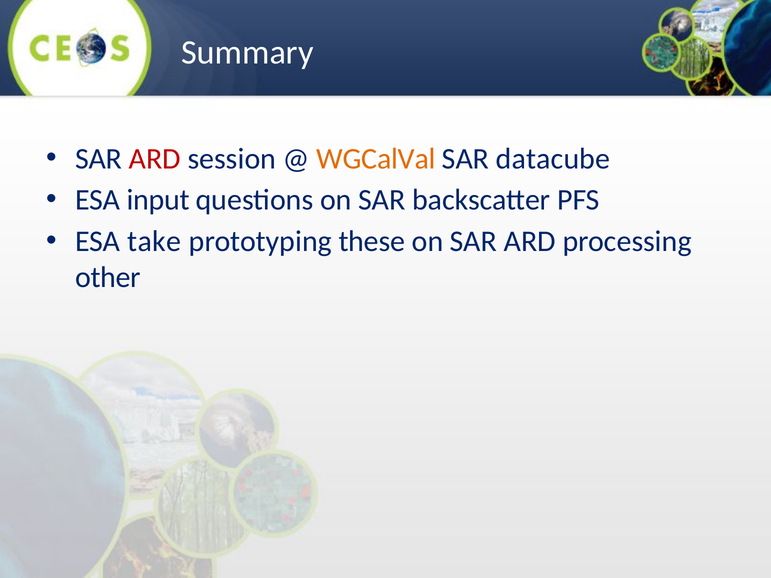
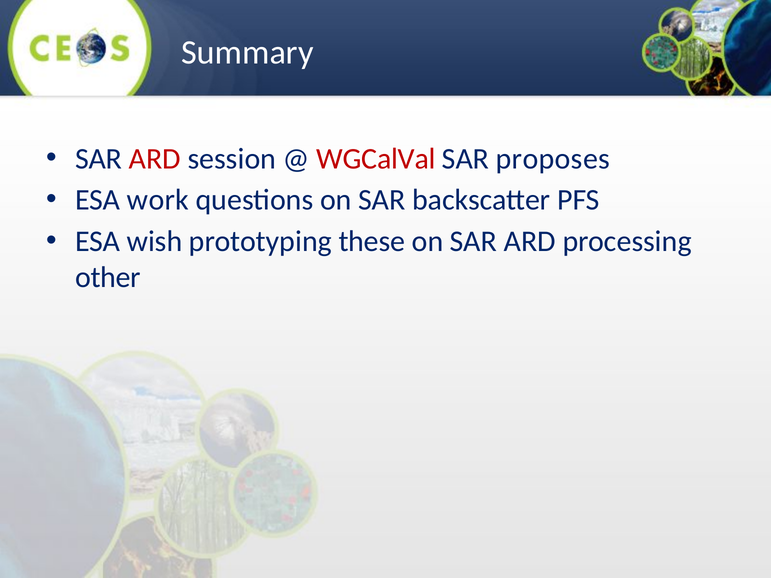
WGCalVal colour: orange -> red
datacube: datacube -> proposes
input: input -> work
take: take -> wish
